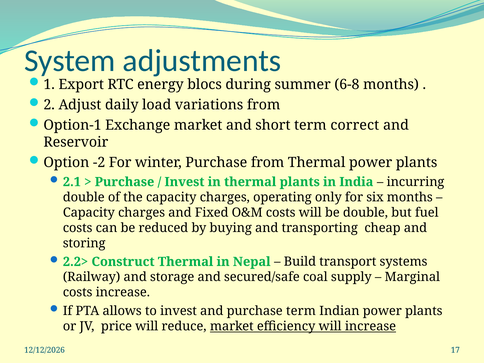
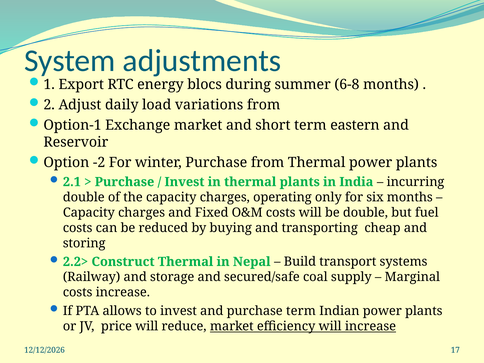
correct: correct -> eastern
